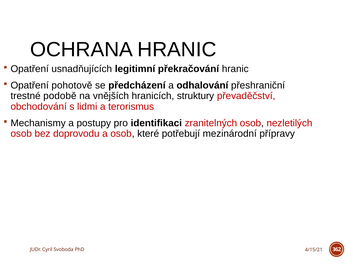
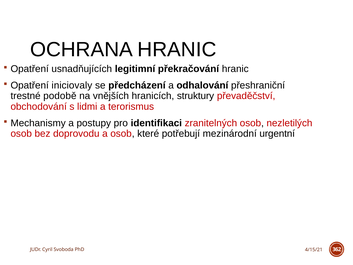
pohotově: pohotově -> iniciovaly
přípravy: přípravy -> urgentní
